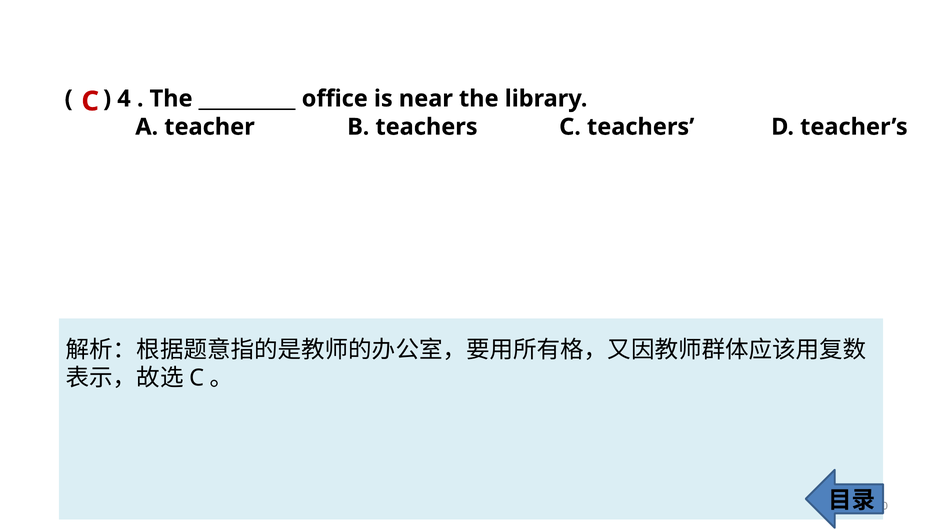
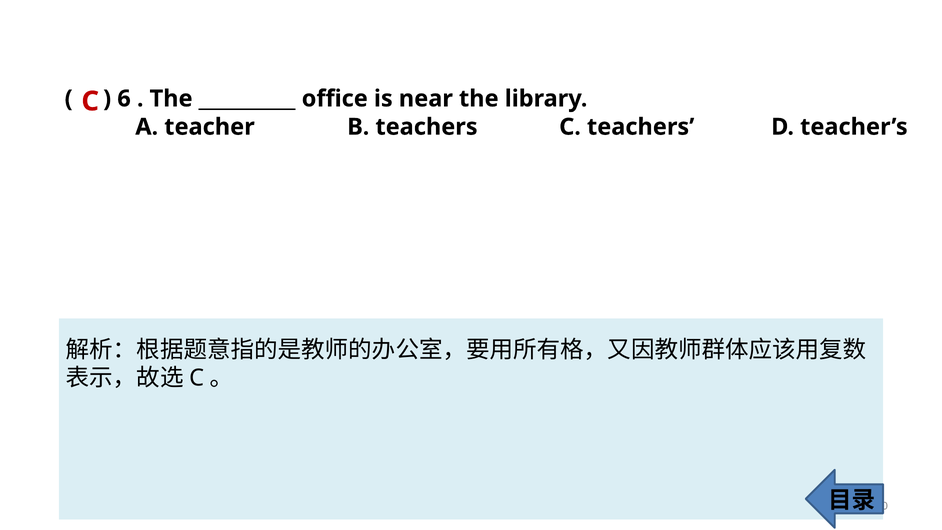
4: 4 -> 6
